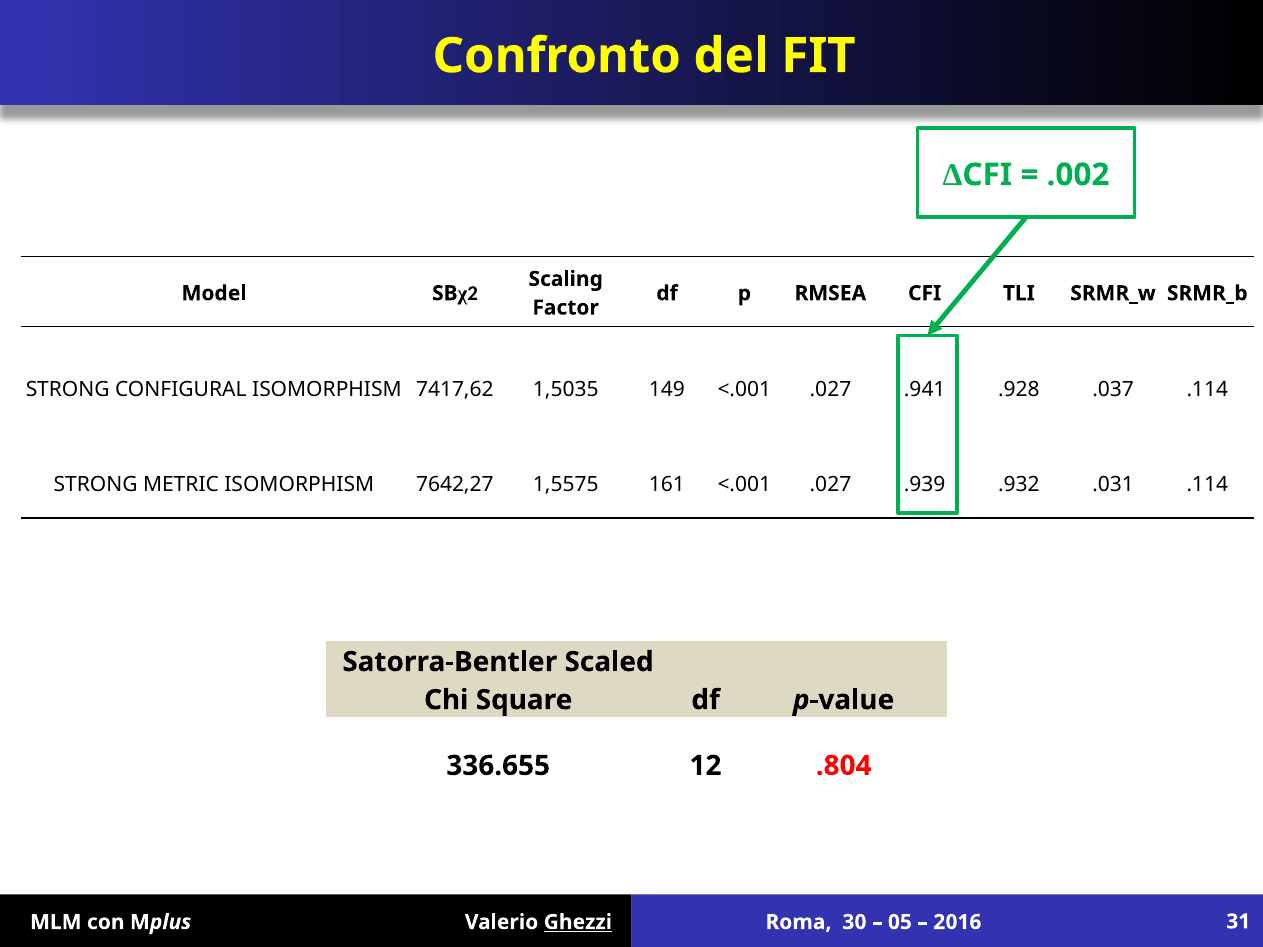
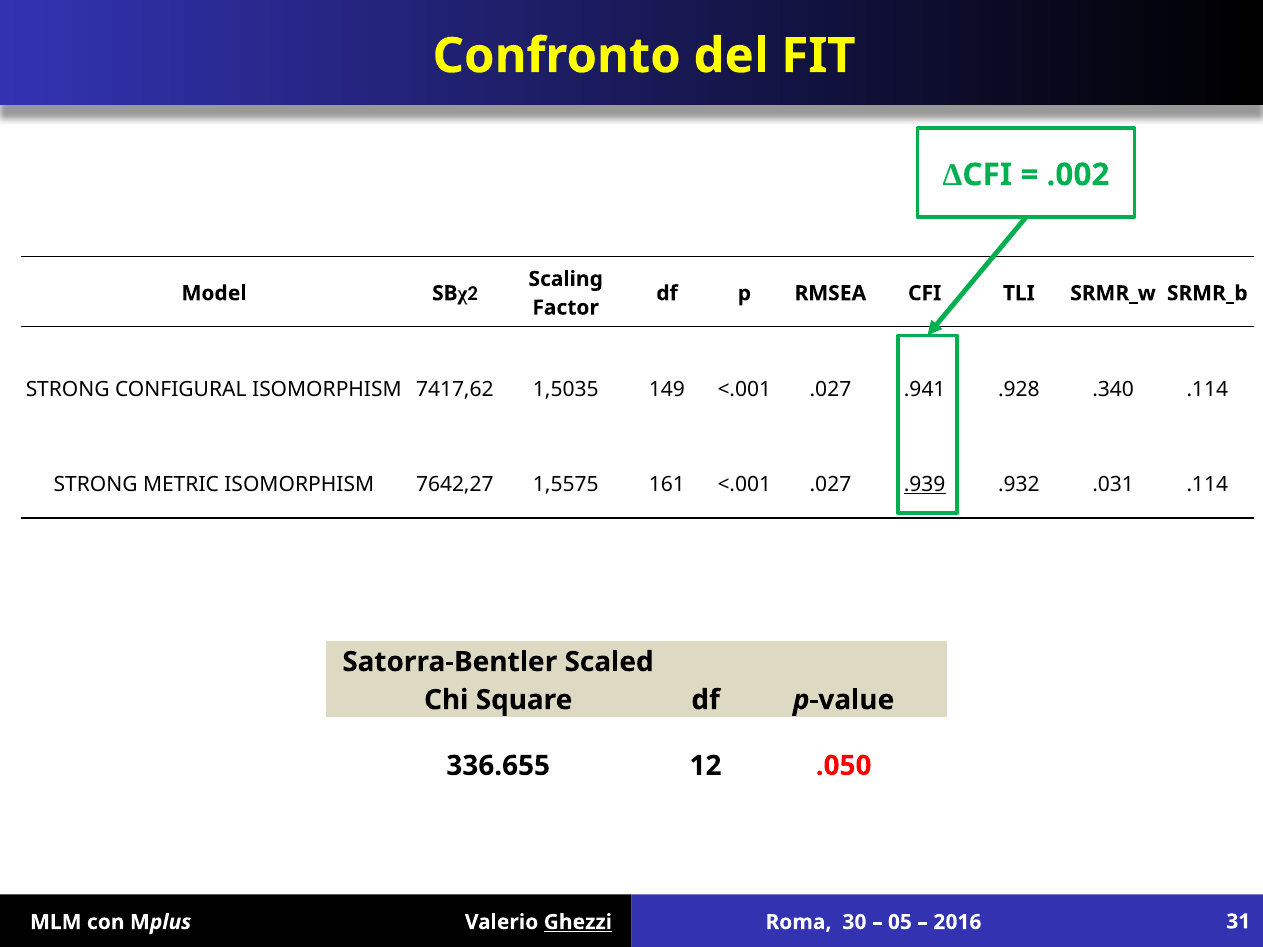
.037: .037 -> .340
.939 underline: none -> present
.804: .804 -> .050
